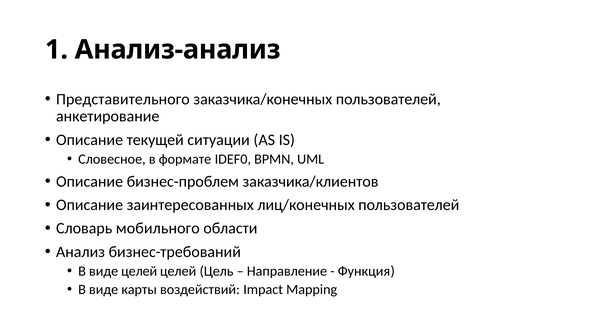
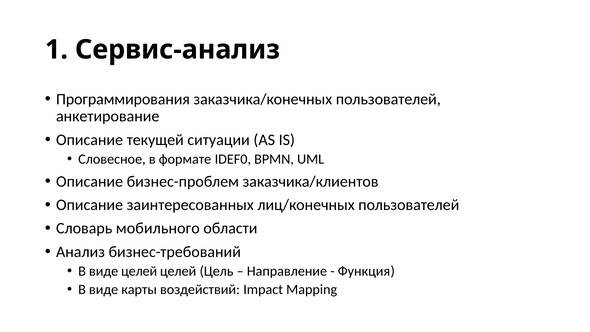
Анализ-анализ: Анализ-анализ -> Сервис-анализ
Представительного: Представительного -> Программирования
